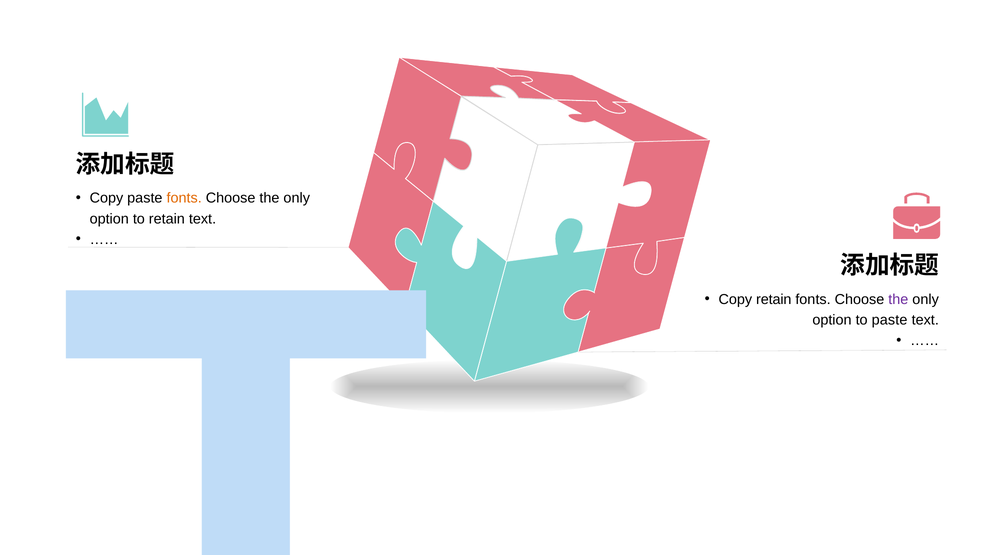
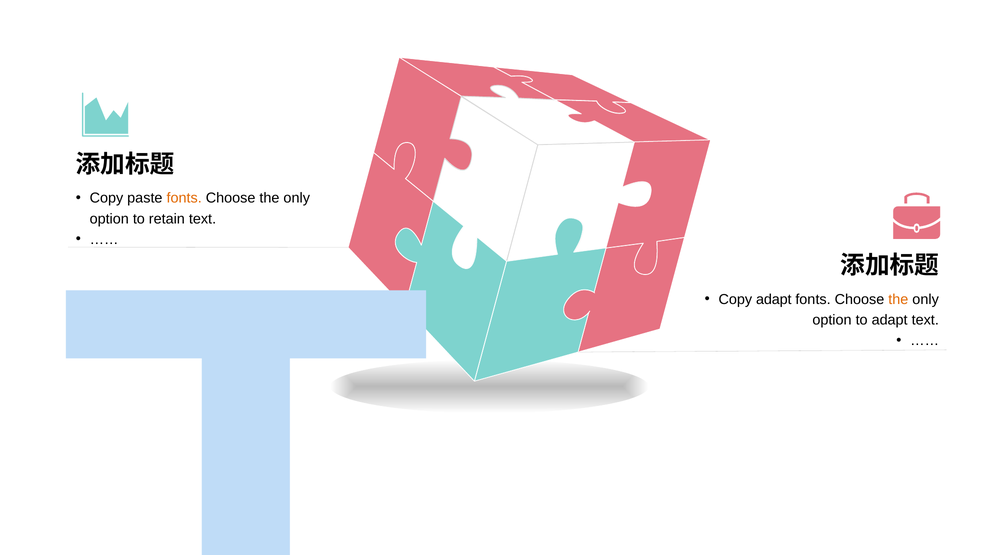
Copy retain: retain -> adapt
the at (898, 299) colour: purple -> orange
to paste: paste -> adapt
